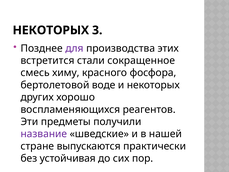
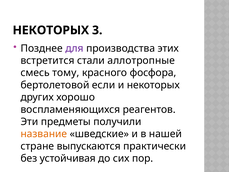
сокращенное: сокращенное -> аллотропные
химу: химу -> тому
воде: воде -> если
название colour: purple -> orange
